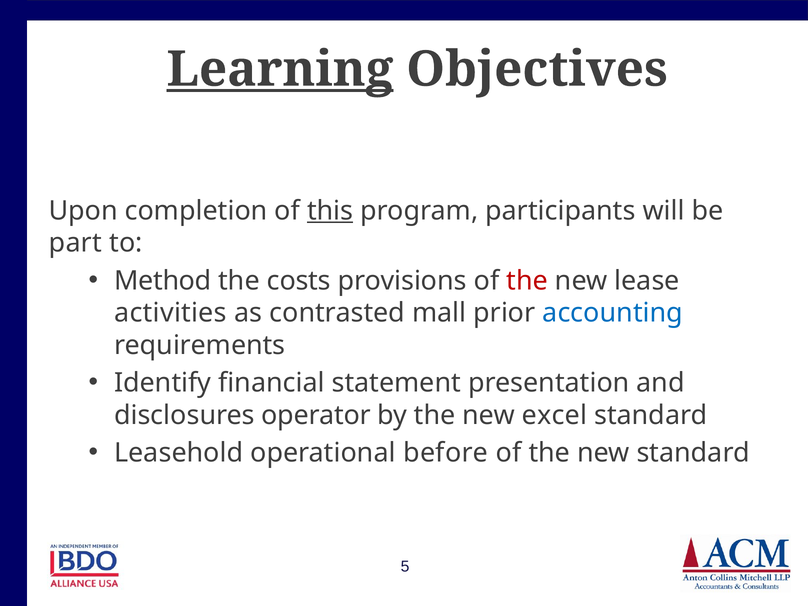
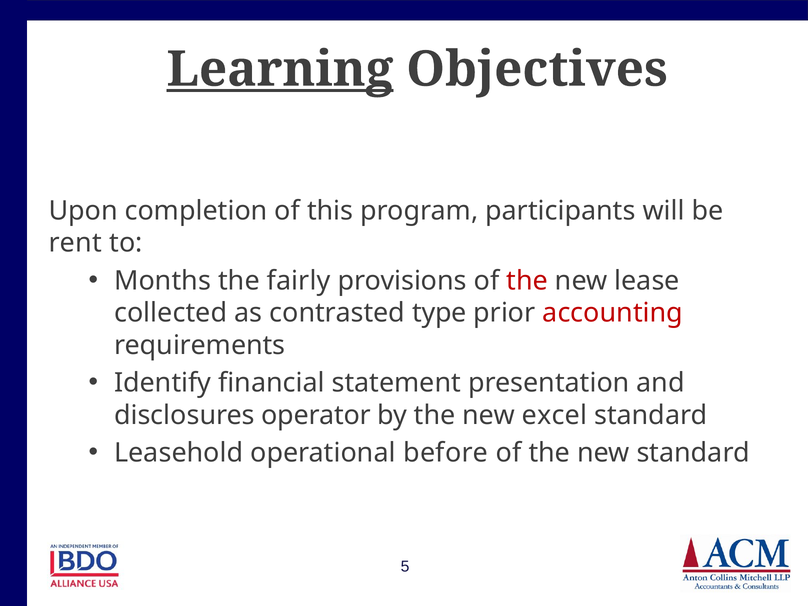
this underline: present -> none
part: part -> rent
Method: Method -> Months
costs: costs -> fairly
activities: activities -> collected
mall: mall -> type
accounting colour: blue -> red
